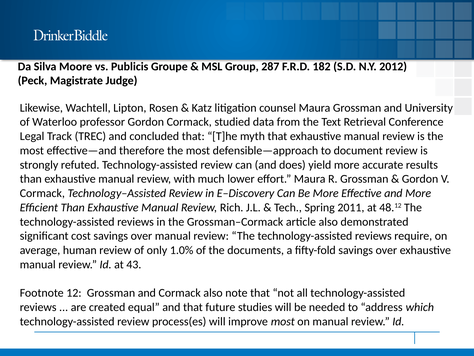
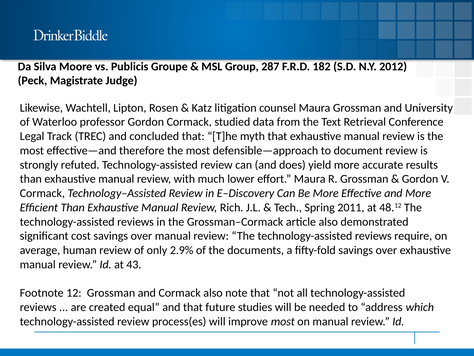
1.0%: 1.0% -> 2.9%
